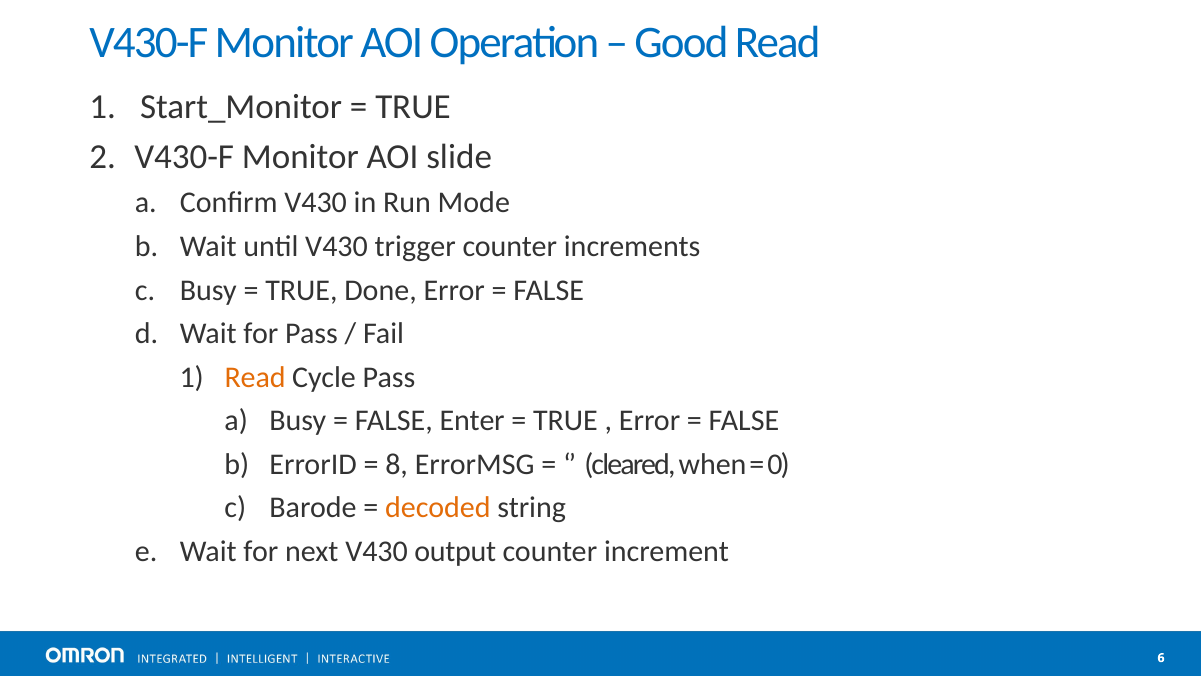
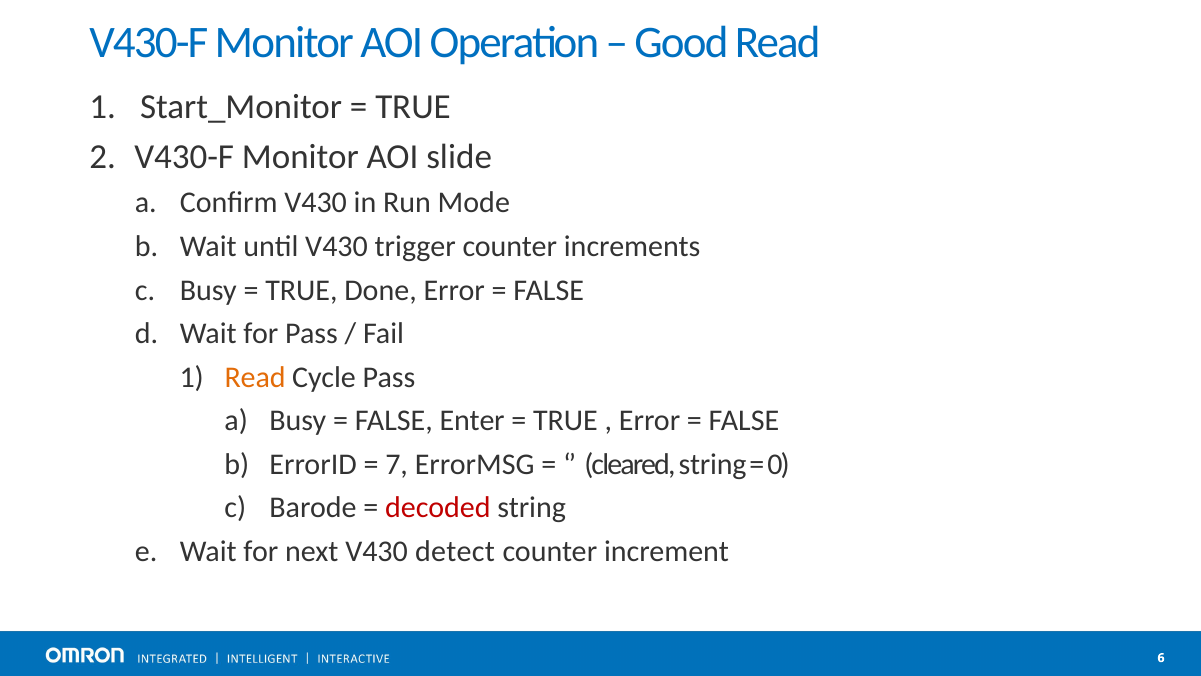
8: 8 -> 7
cleared when: when -> string
decoded colour: orange -> red
output: output -> detect
